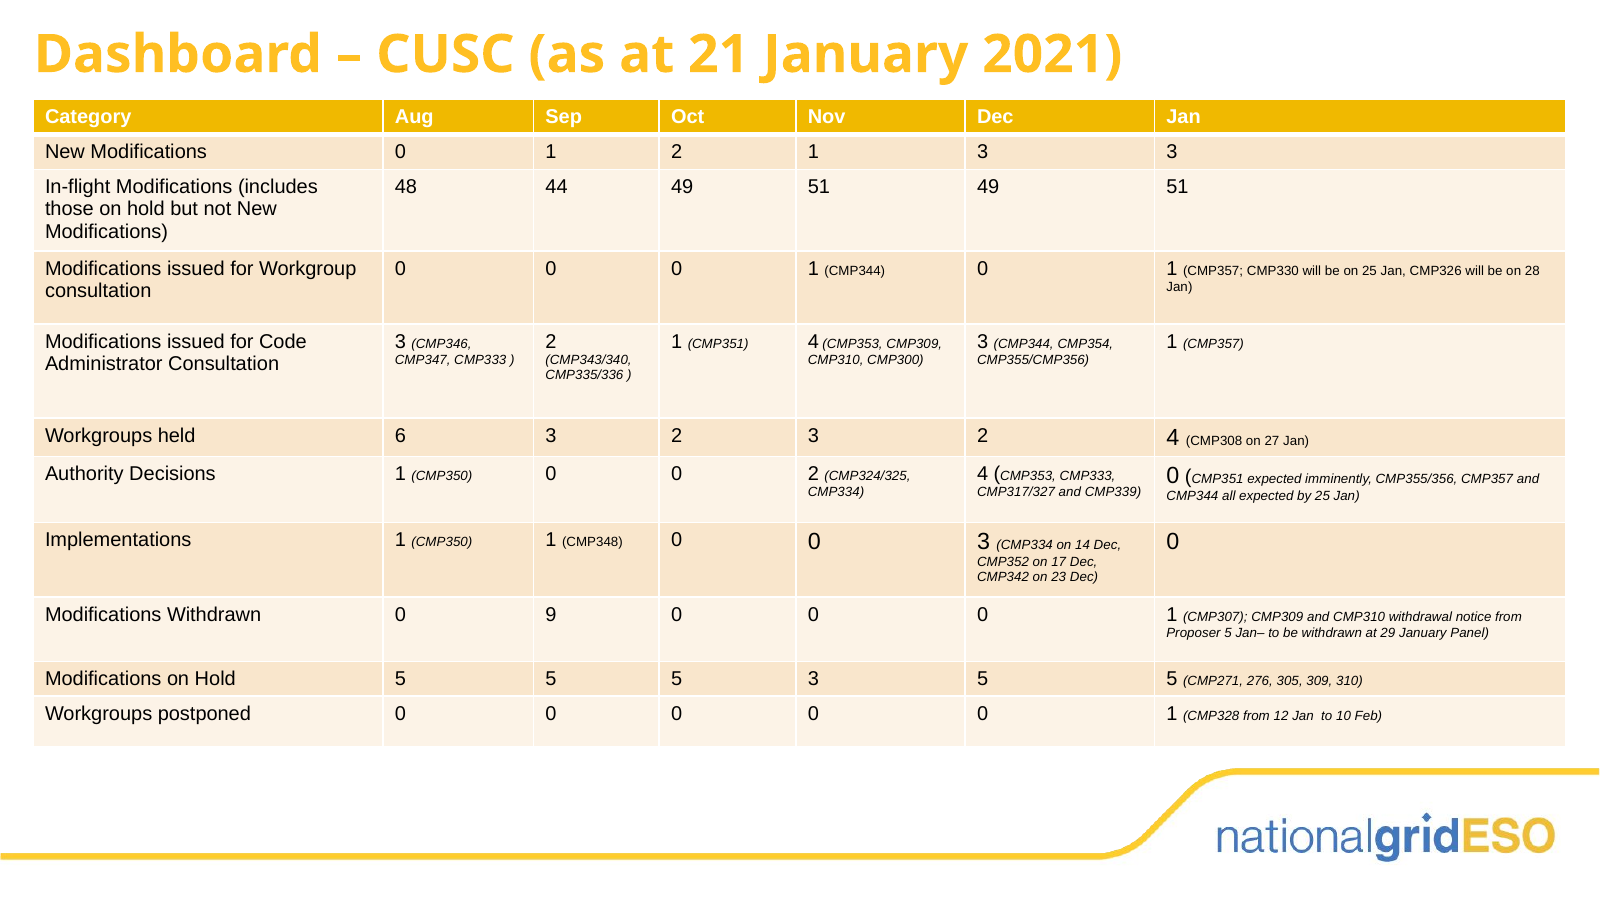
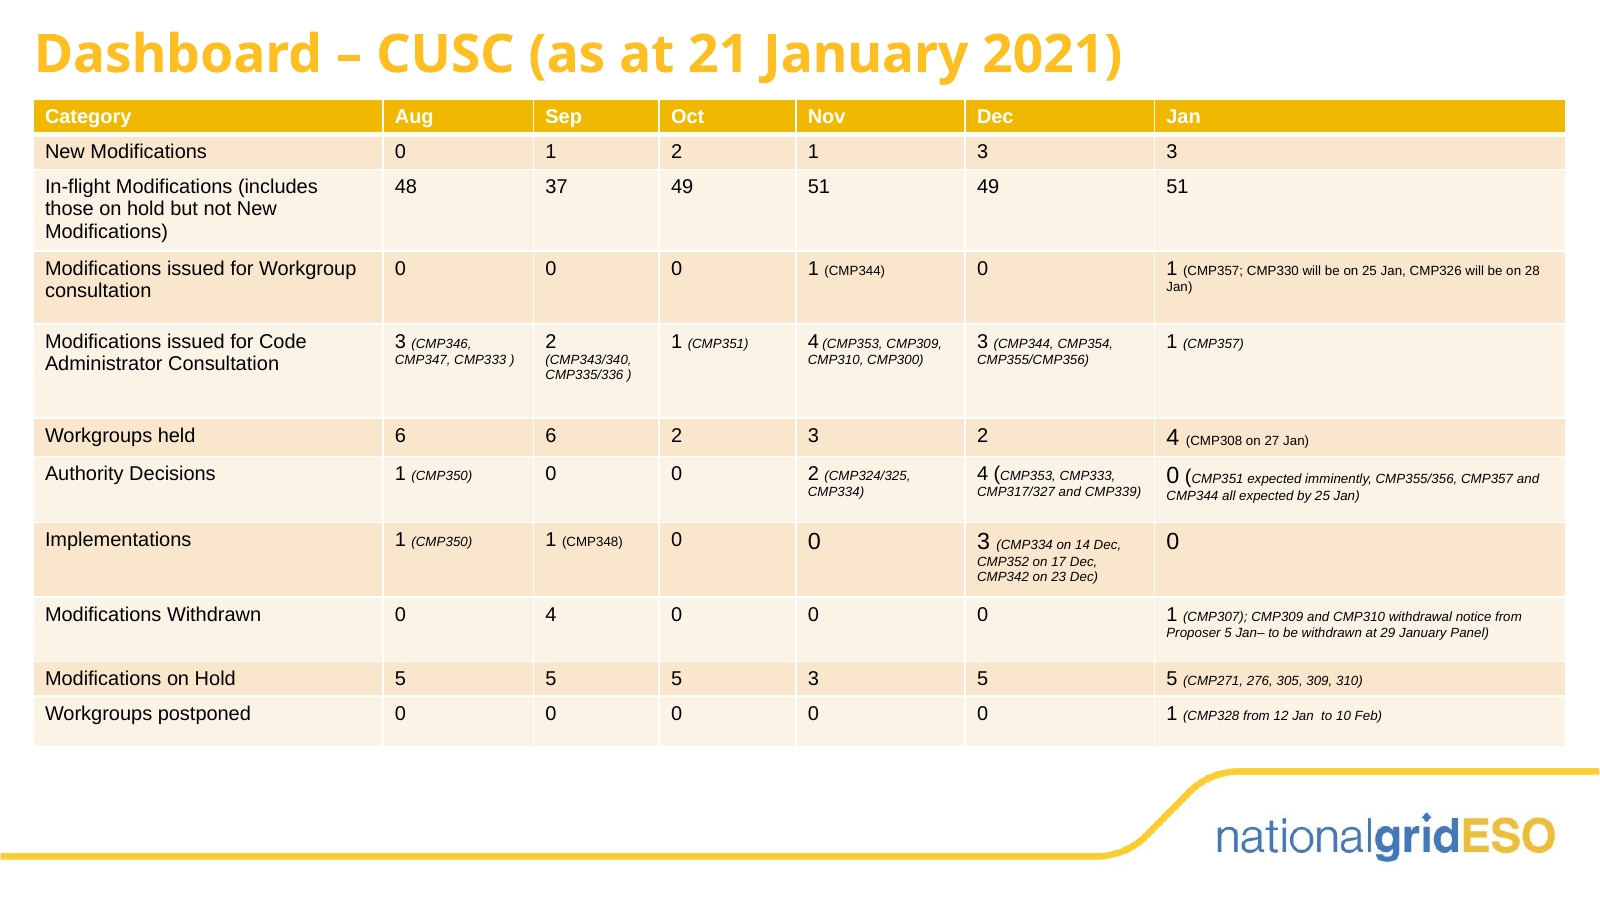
44: 44 -> 37
6 3: 3 -> 6
0 9: 9 -> 4
